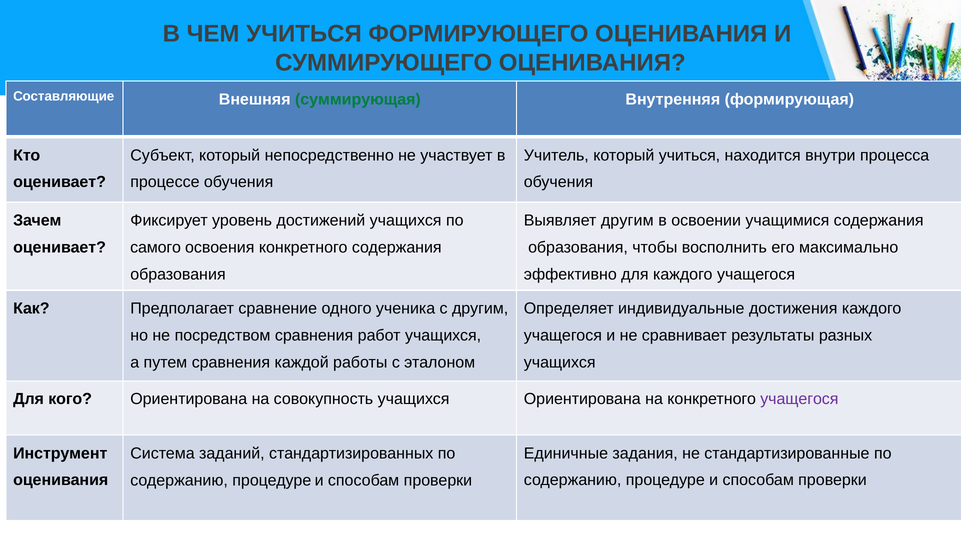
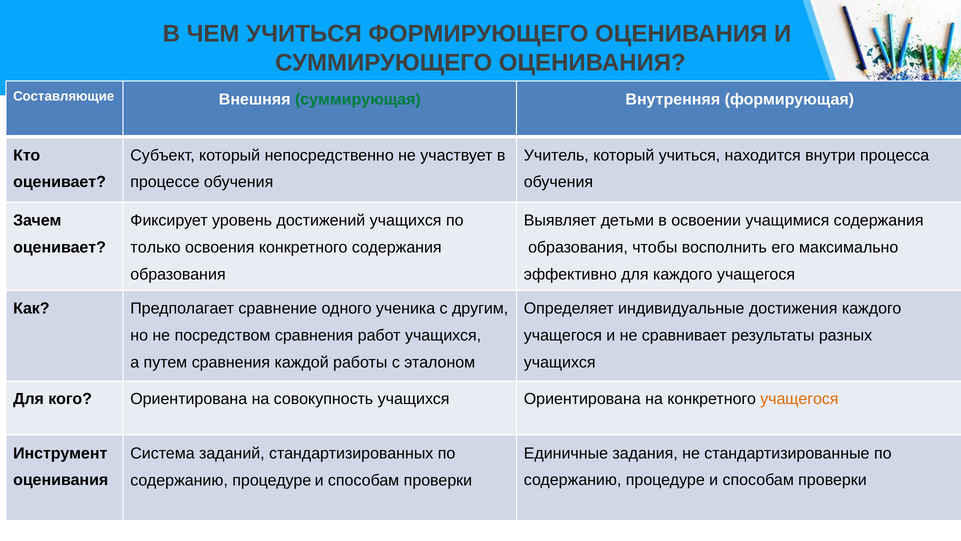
Выявляет другим: другим -> детьми
самого: самого -> только
учащегося at (799, 399) colour: purple -> orange
